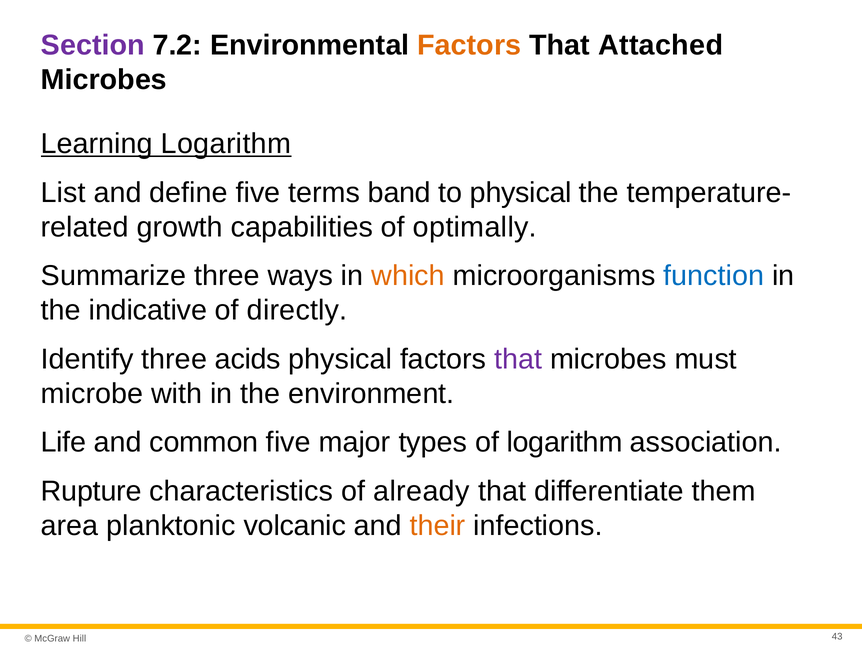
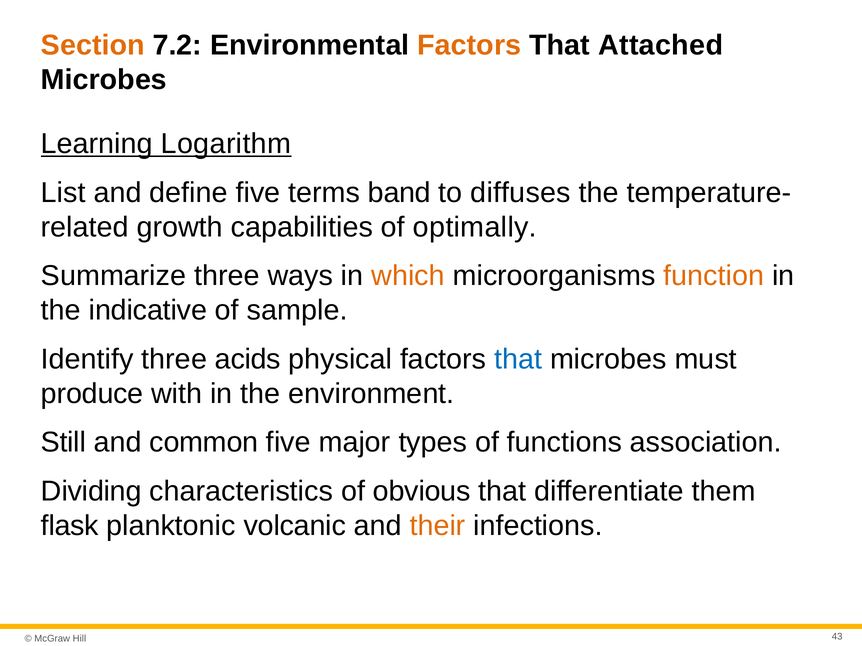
Section colour: purple -> orange
to physical: physical -> diffuses
function colour: blue -> orange
directly: directly -> sample
that at (518, 359) colour: purple -> blue
microbe: microbe -> produce
Life: Life -> Still
of logarithm: logarithm -> functions
Rupture: Rupture -> Dividing
already: already -> obvious
area: area -> flask
